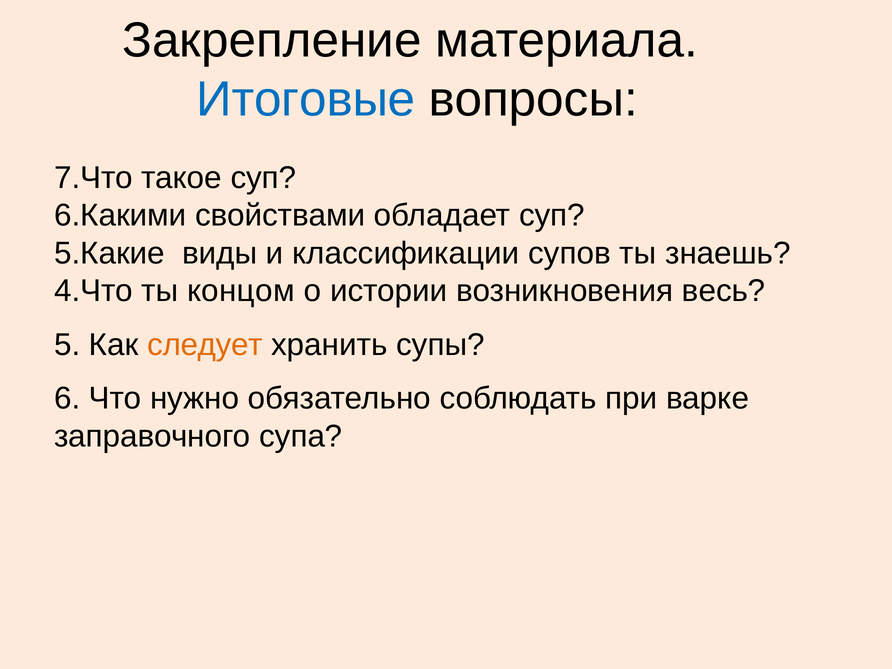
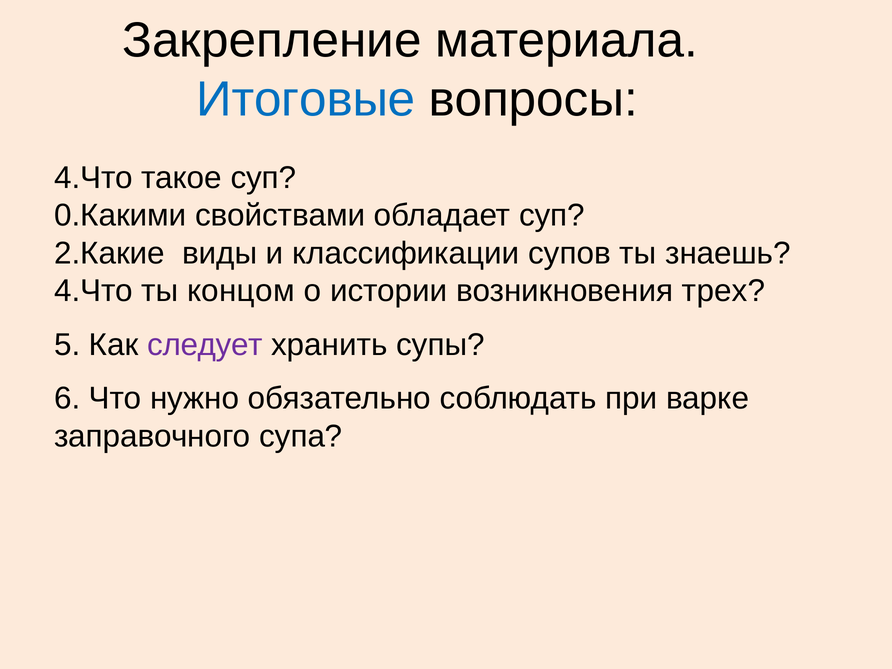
7.Что at (93, 178): 7.Что -> 4.Что
6.Какими: 6.Какими -> 0.Какими
5.Какие: 5.Какие -> 2.Какие
весь: весь -> трех
следует colour: orange -> purple
